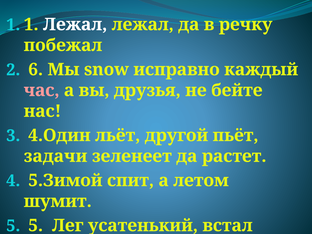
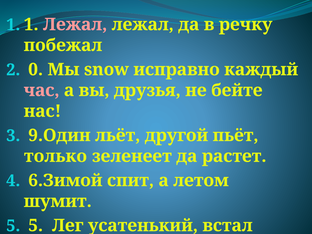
Лежал at (75, 24) colour: white -> pink
6: 6 -> 0
4.Один: 4.Один -> 9.Один
задачи: задачи -> только
5.Зимой: 5.Зимой -> 6.Зимой
